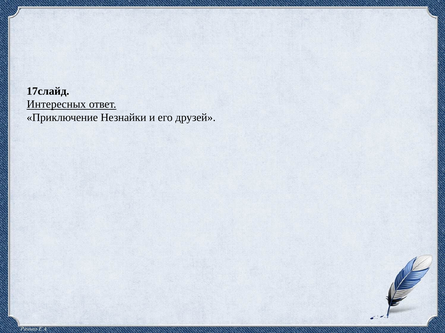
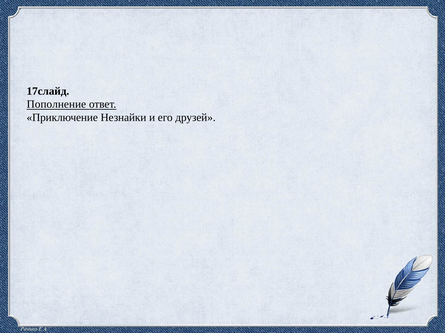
Интересных: Интересных -> Пополнение
